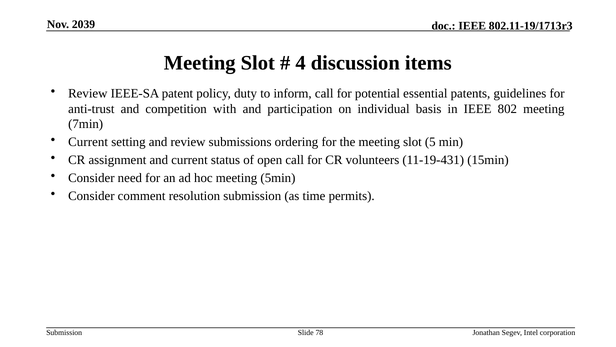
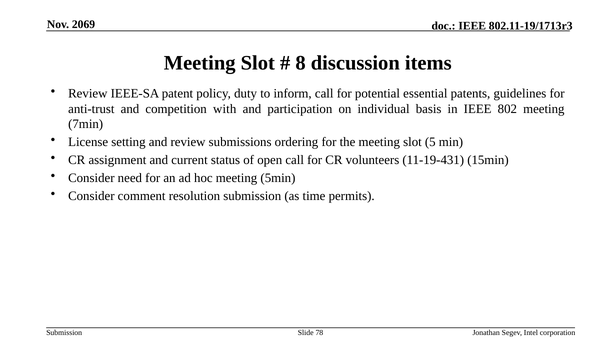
2039: 2039 -> 2069
4: 4 -> 8
Current at (88, 142): Current -> License
